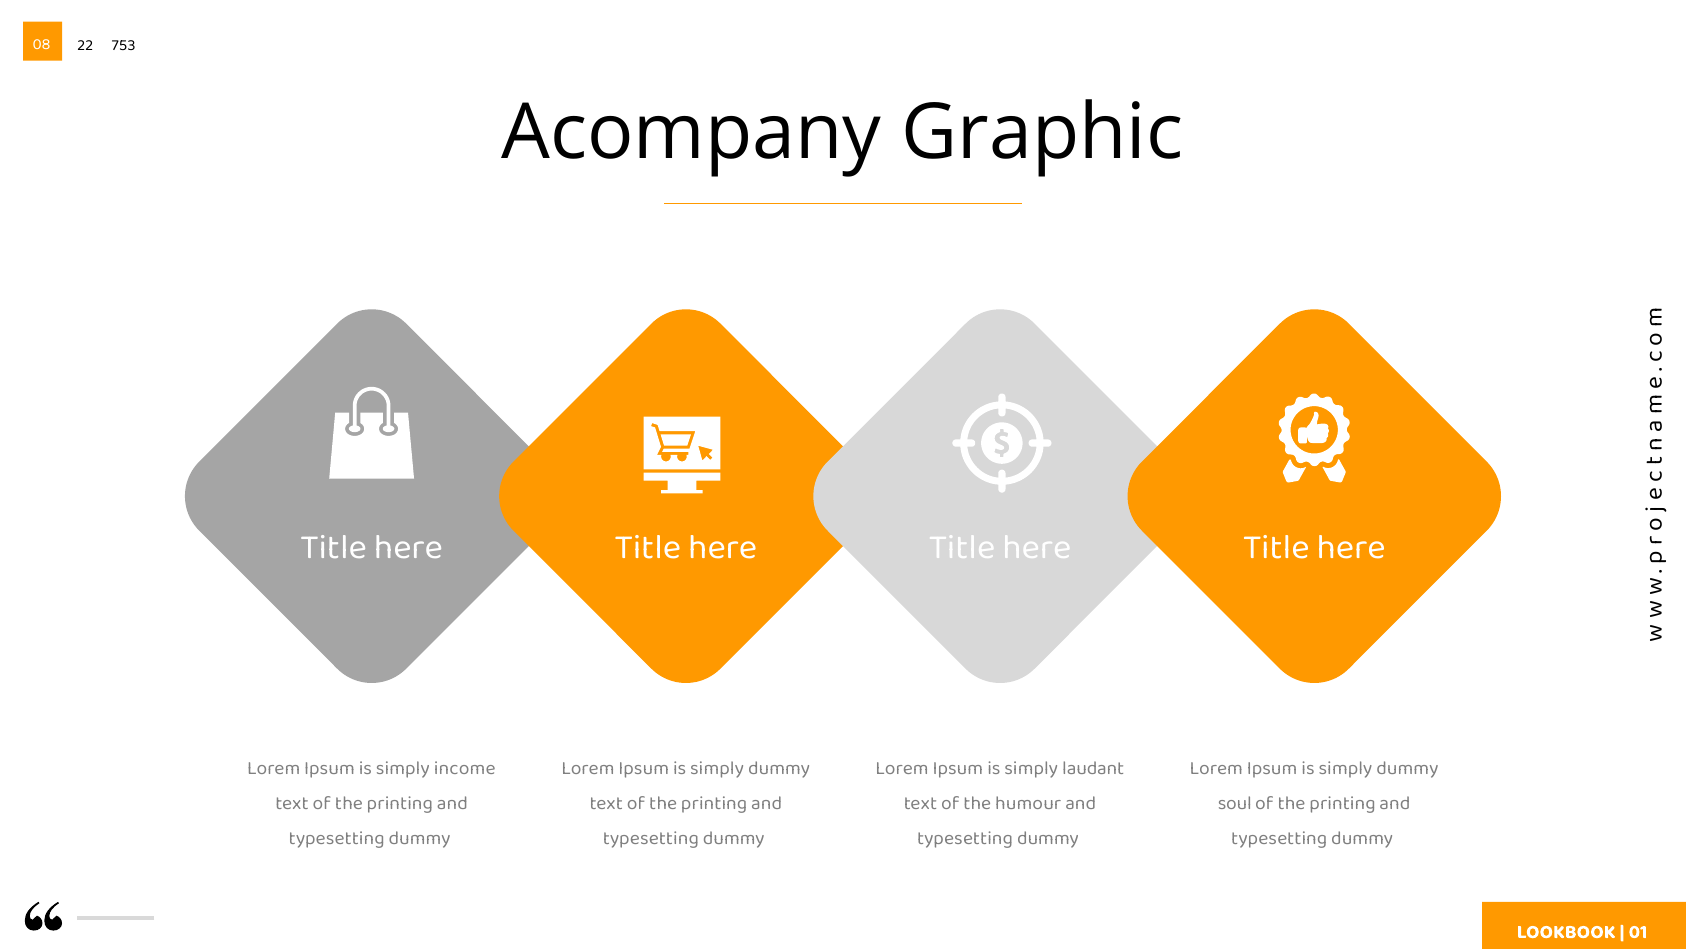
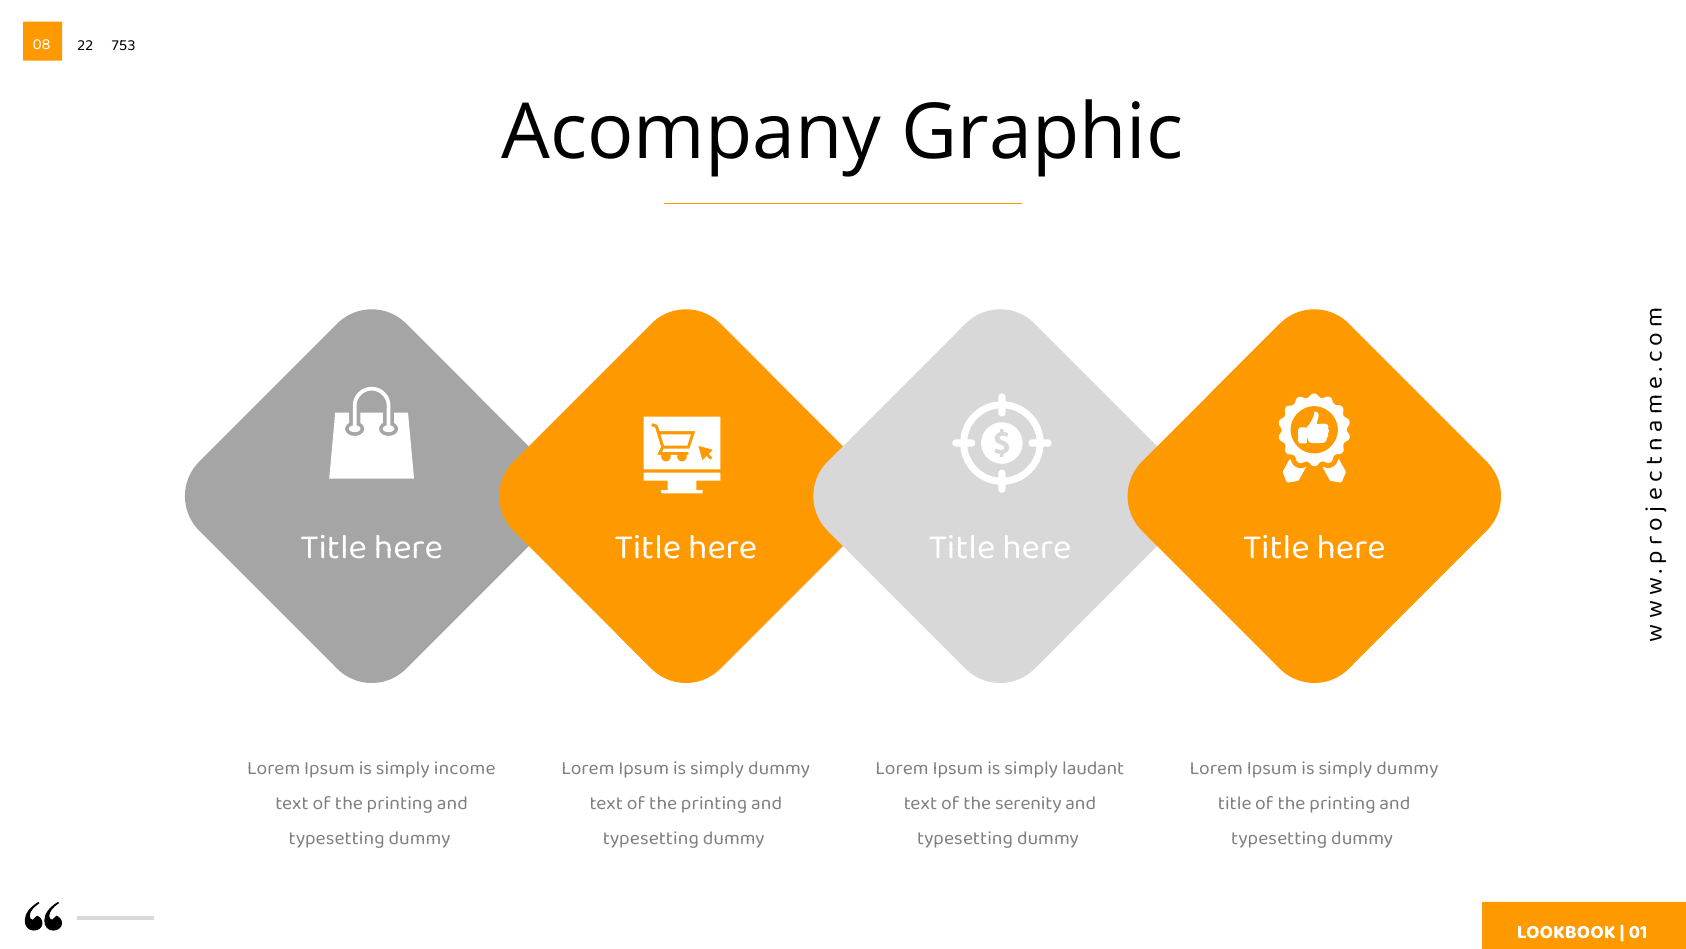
humour: humour -> serenity
soul at (1235, 803): soul -> title
